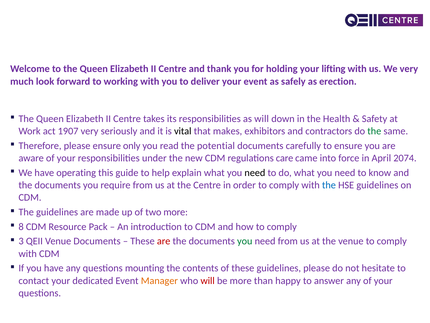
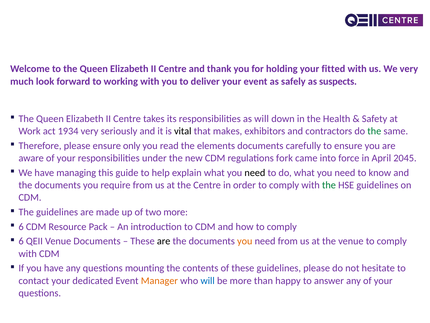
lifting: lifting -> fitted
erection: erection -> suspects
1907: 1907 -> 1934
potential: potential -> elements
care: care -> fork
2074: 2074 -> 2045
operating: operating -> managing
the at (329, 185) colour: blue -> green
8 at (21, 226): 8 -> 6
3 at (21, 241): 3 -> 6
are at (164, 241) colour: red -> black
you at (245, 241) colour: green -> orange
will at (208, 280) colour: red -> blue
